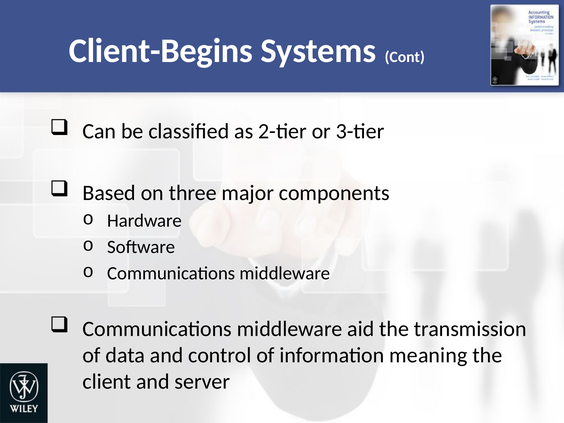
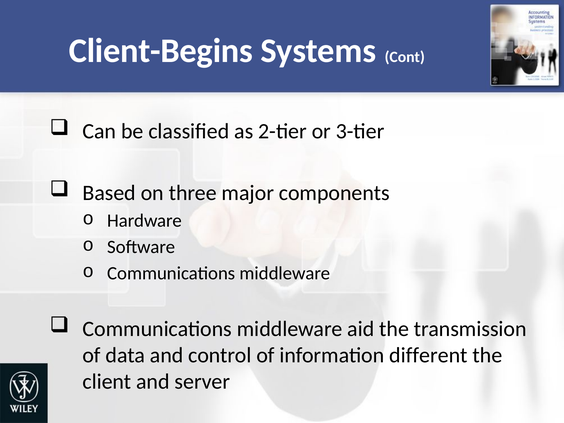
meaning: meaning -> different
